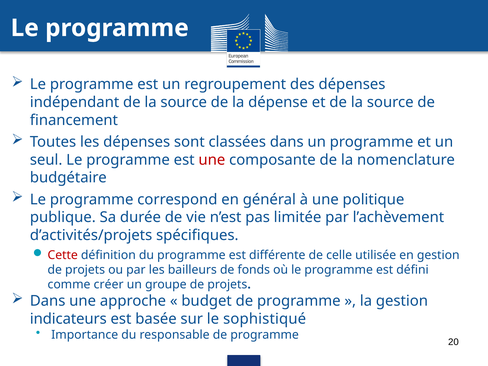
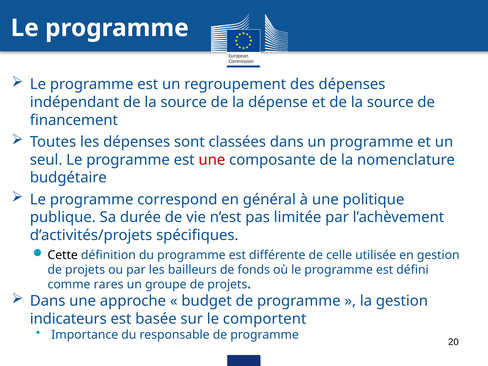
Cette colour: red -> black
créer: créer -> rares
sophistiqué: sophistiqué -> comportent
